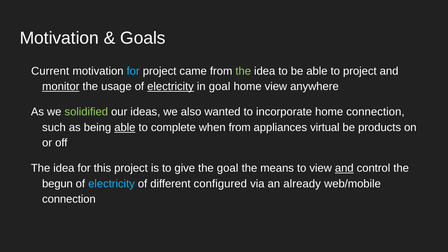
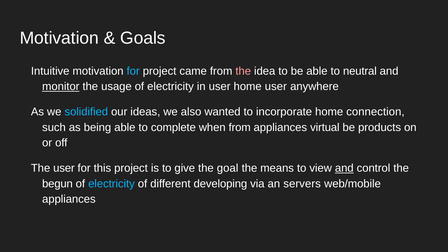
Current: Current -> Intuitive
the at (243, 71) colour: light green -> pink
to project: project -> neutral
electricity at (171, 87) underline: present -> none
in goal: goal -> user
home view: view -> user
solidified colour: light green -> light blue
able at (125, 127) underline: present -> none
idea at (64, 168): idea -> user
configured: configured -> developing
already: already -> servers
connection at (69, 199): connection -> appliances
